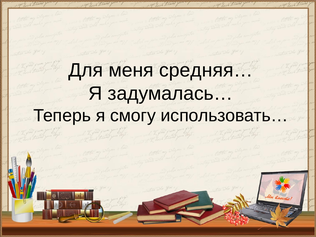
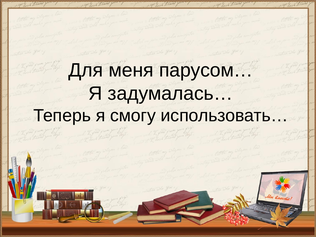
средняя…: средняя… -> парусом…
